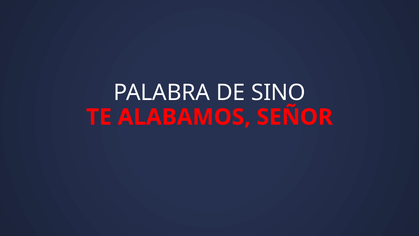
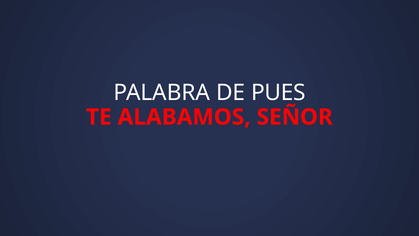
SINO: SINO -> PUES
